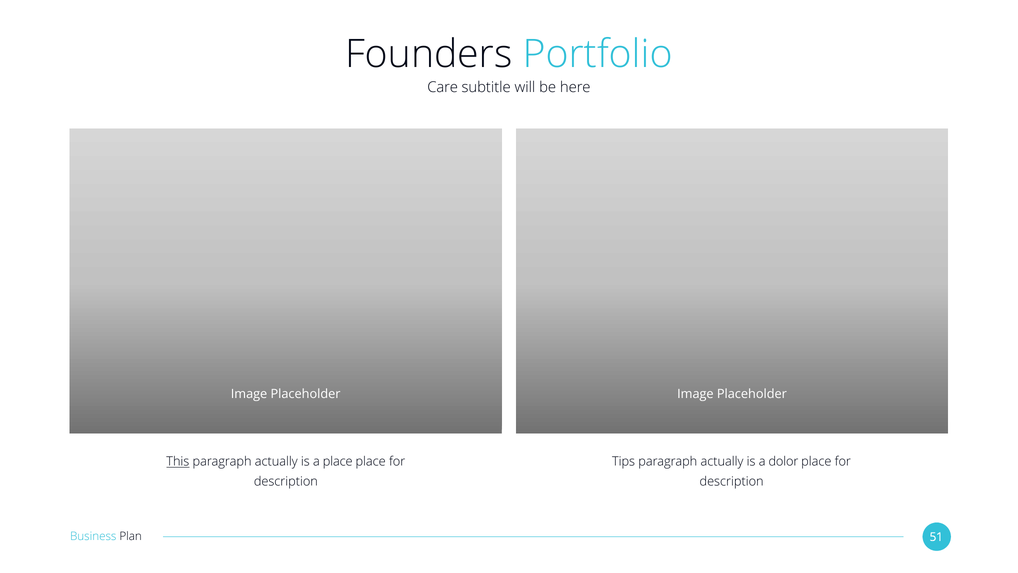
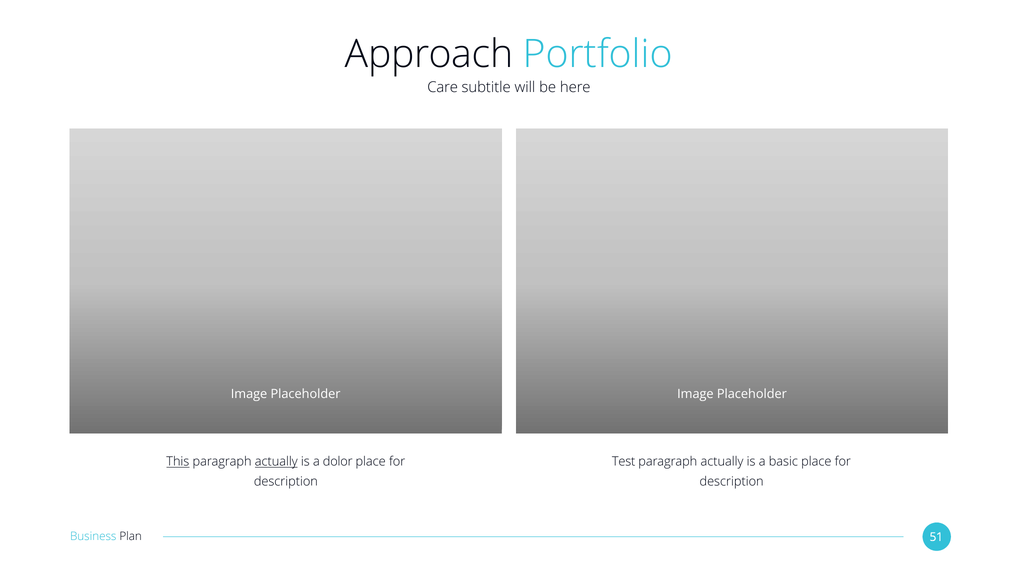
Founders: Founders -> Approach
actually at (276, 461) underline: none -> present
a place: place -> dolor
Tips: Tips -> Test
dolor: dolor -> basic
